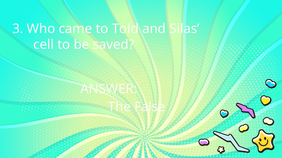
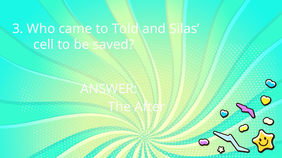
False: False -> After
